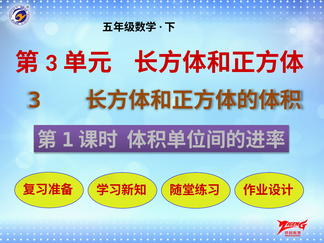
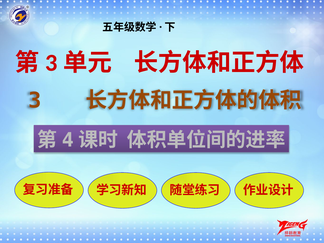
1: 1 -> 4
